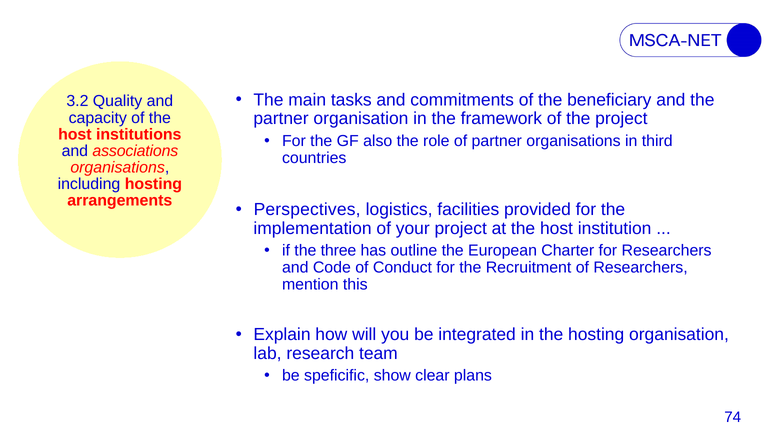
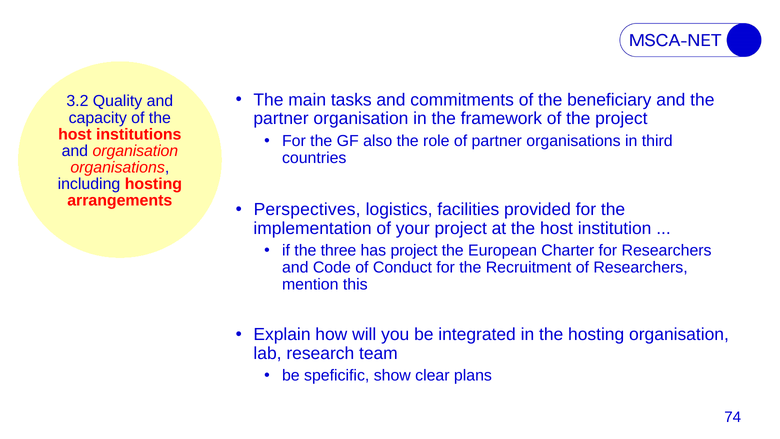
and associations: associations -> organisation
has outline: outline -> project
